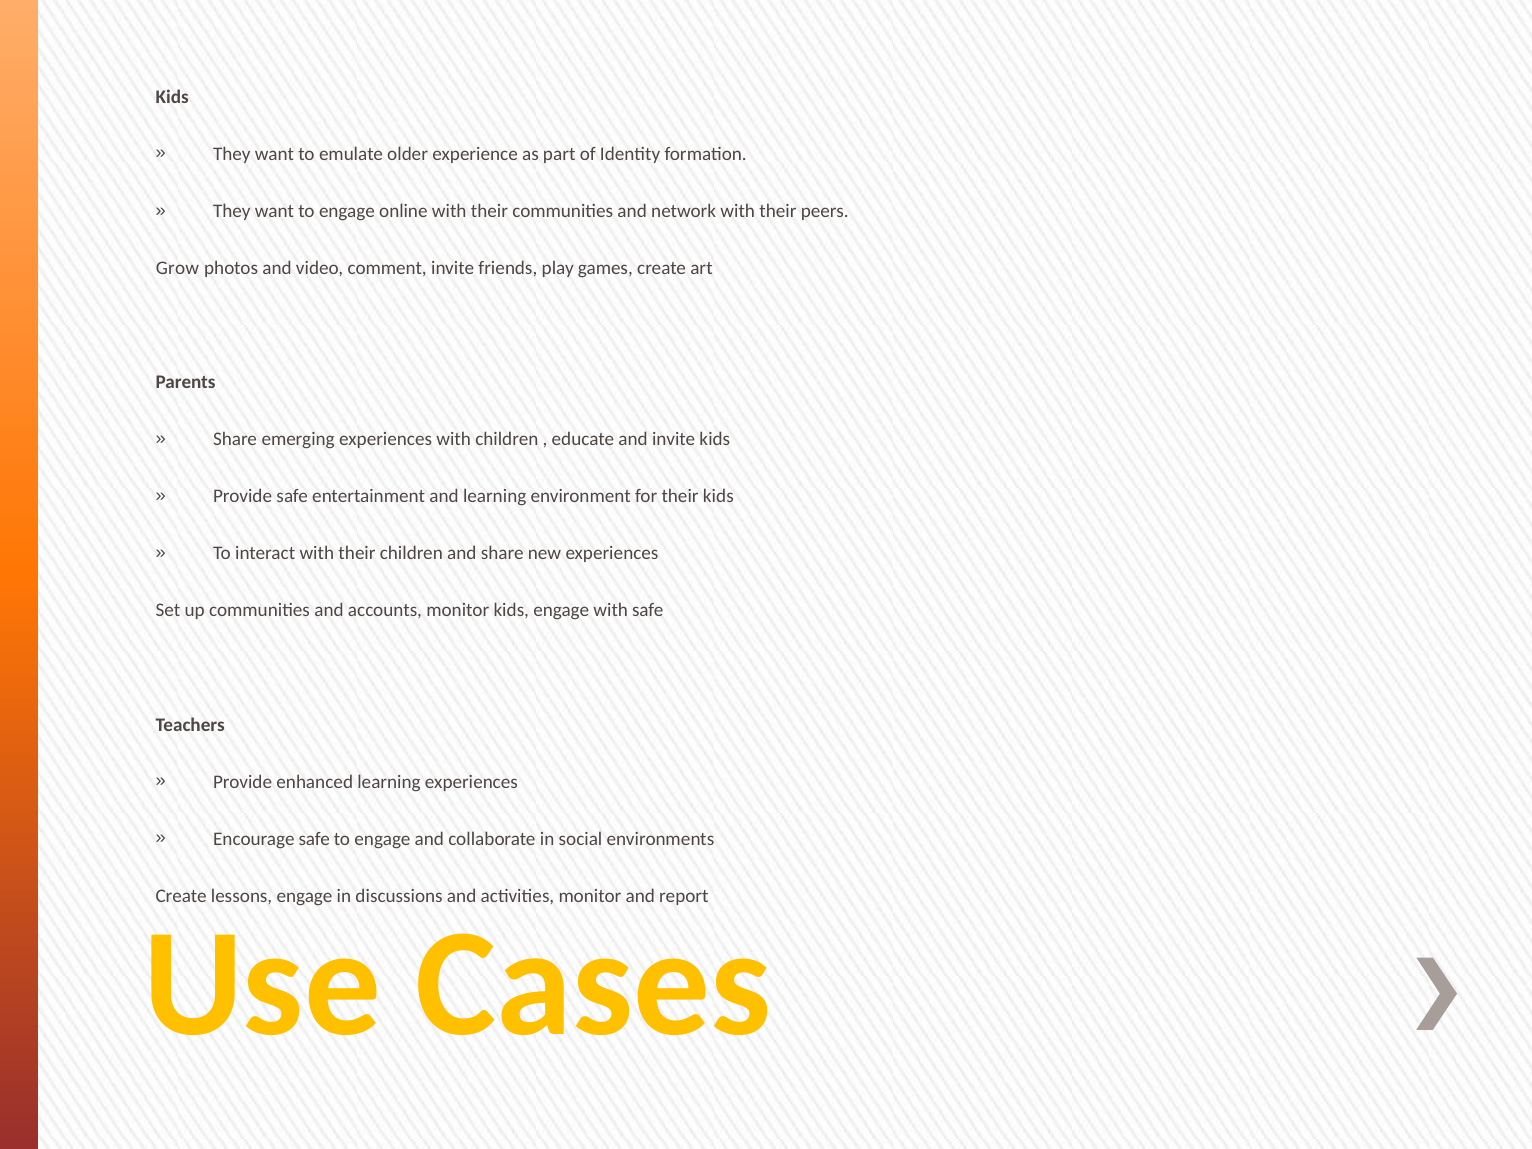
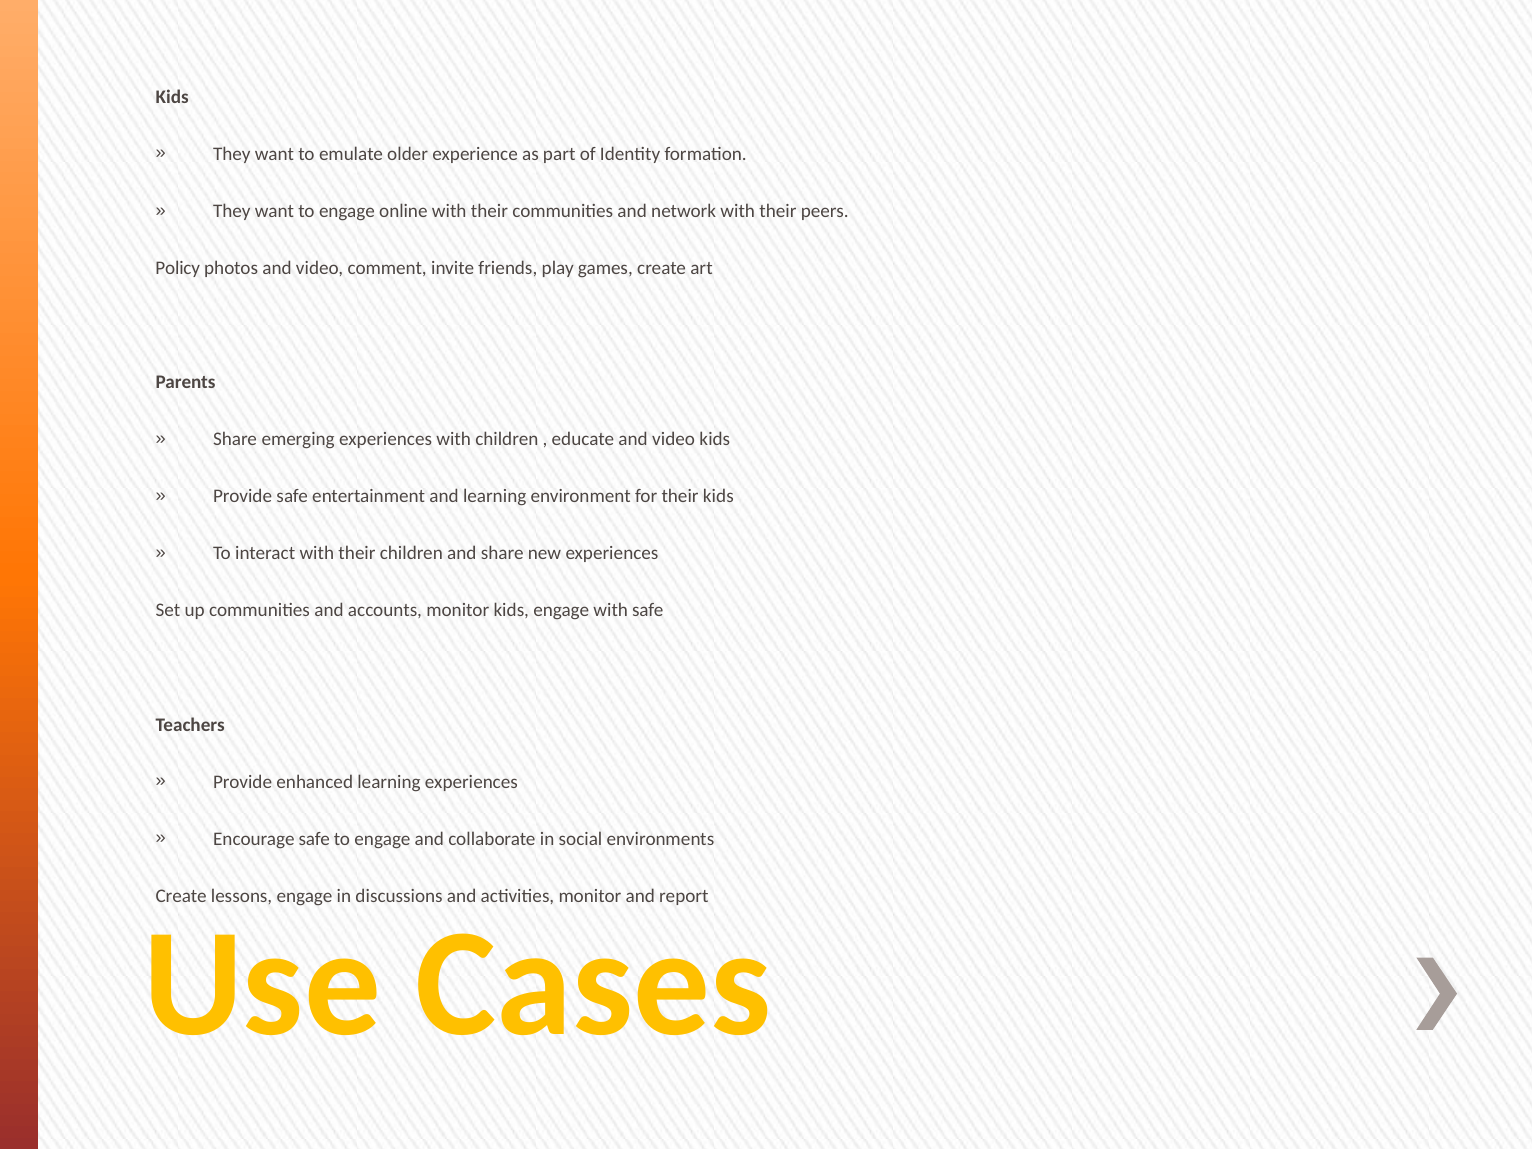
Grow: Grow -> Policy
educate and invite: invite -> video
